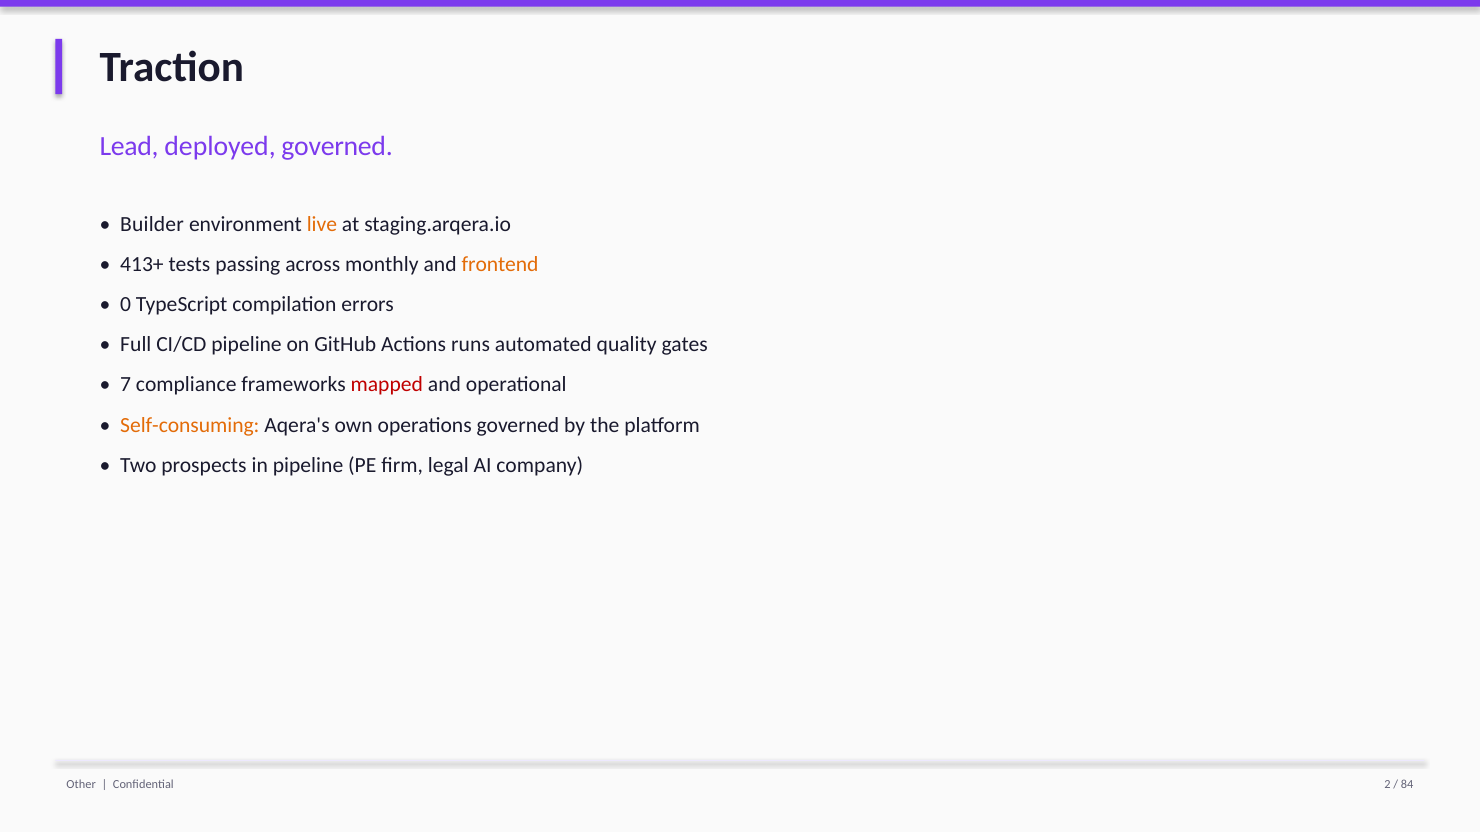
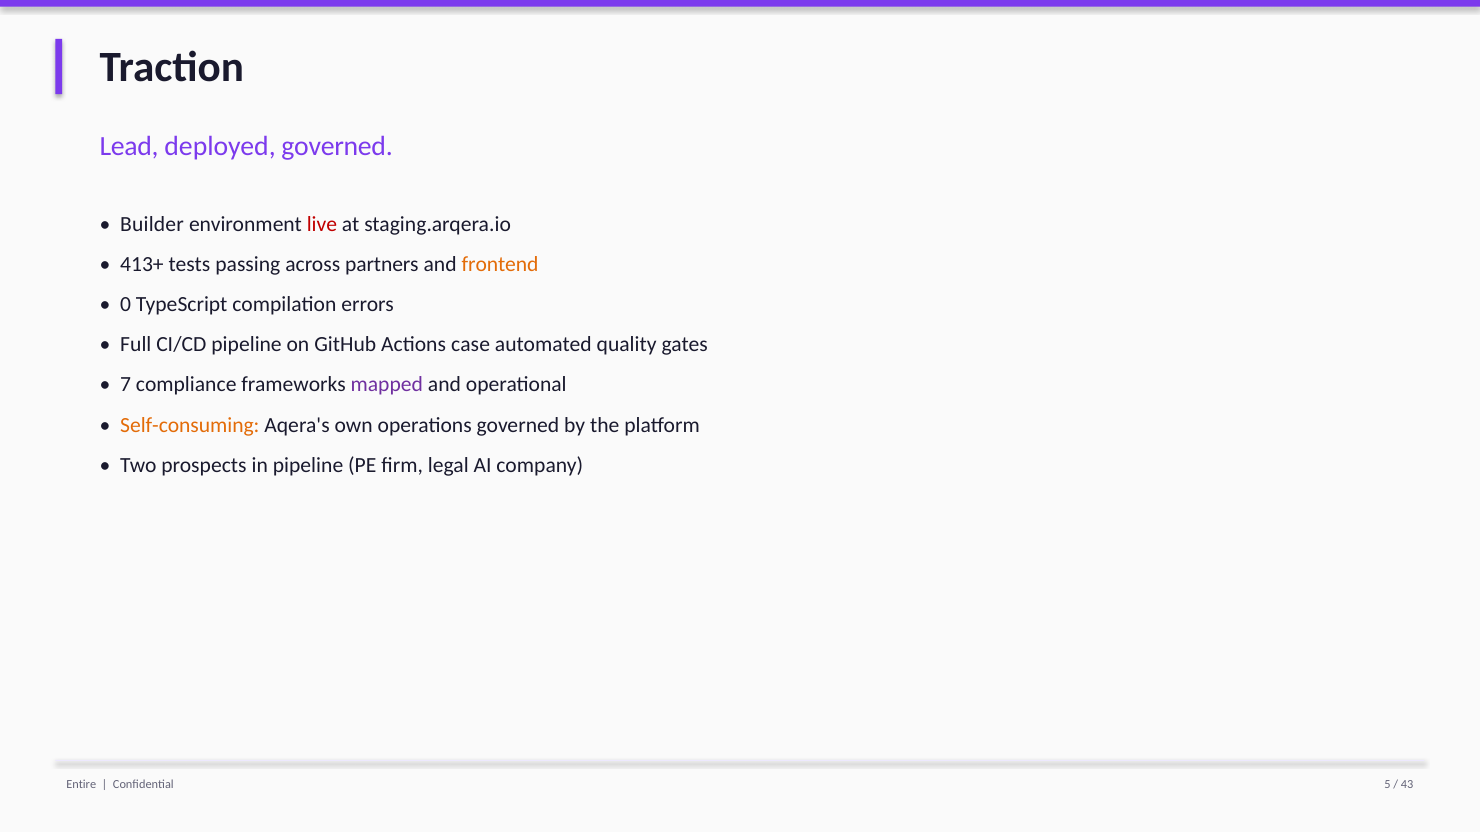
live colour: orange -> red
monthly: monthly -> partners
runs: runs -> case
mapped colour: red -> purple
Other: Other -> Entire
2: 2 -> 5
84: 84 -> 43
